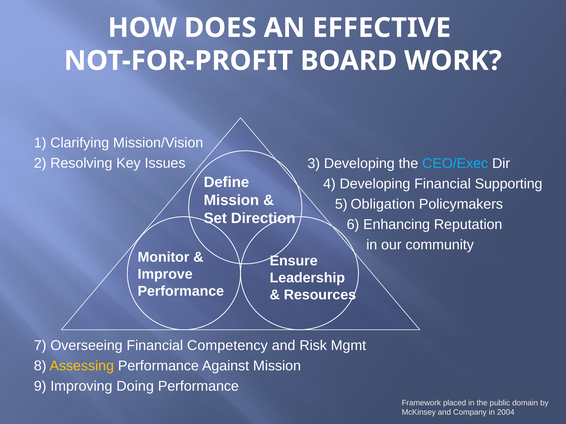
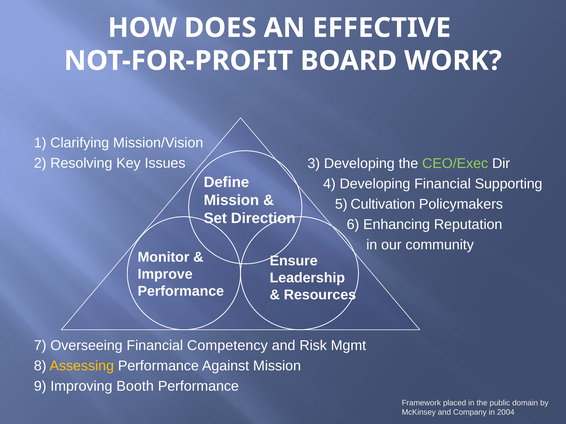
CEO/Exec colour: light blue -> light green
Obligation: Obligation -> Cultivation
Doing: Doing -> Booth
